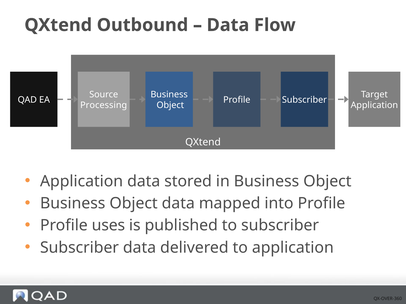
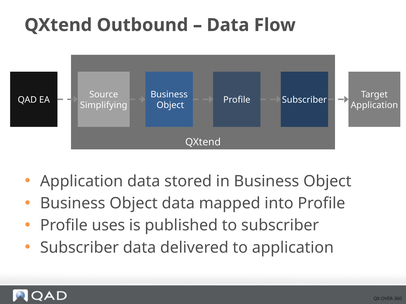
Processing: Processing -> Simplifying
